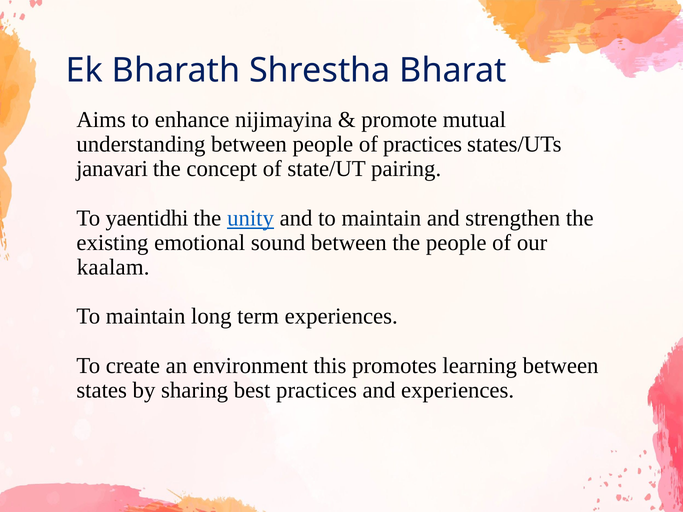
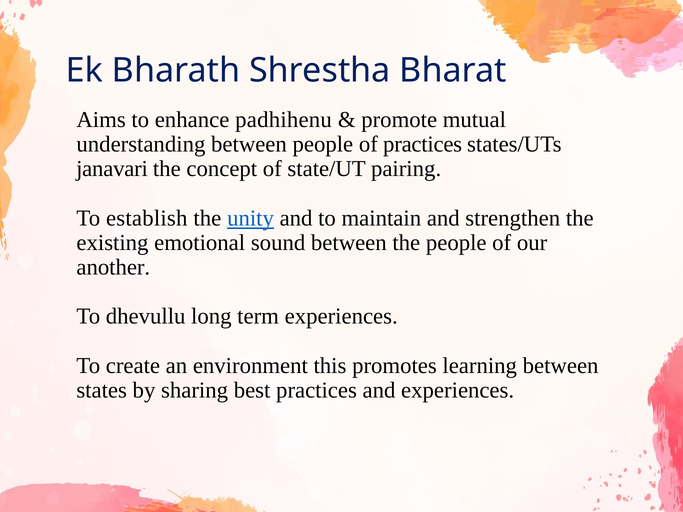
nijimayina: nijimayina -> padhihenu
yaentidhi: yaentidhi -> establish
kaalam: kaalam -> another
maintain at (146, 317): maintain -> dhevullu
